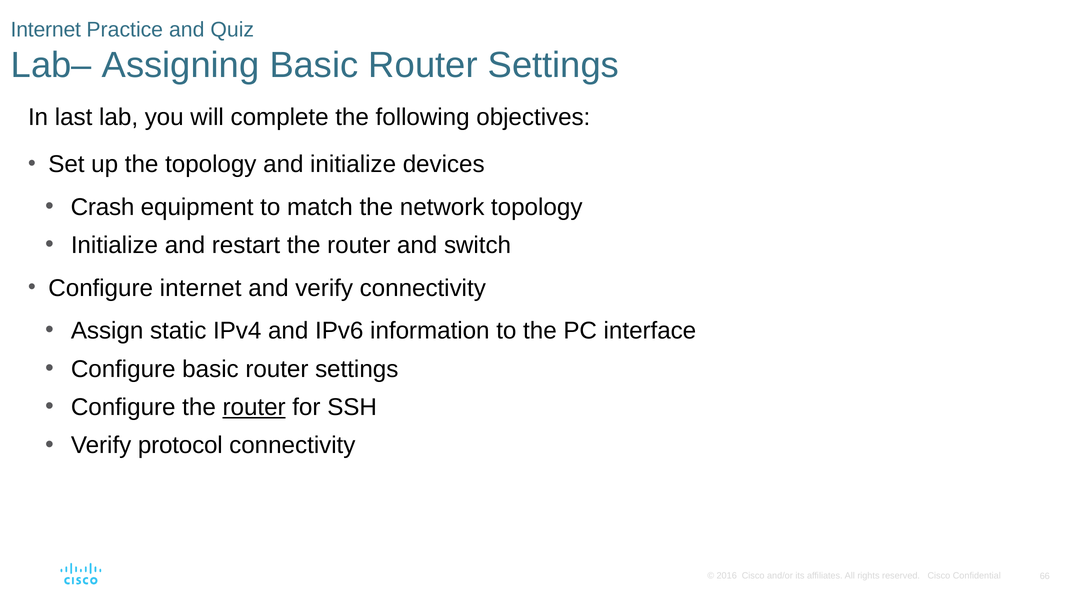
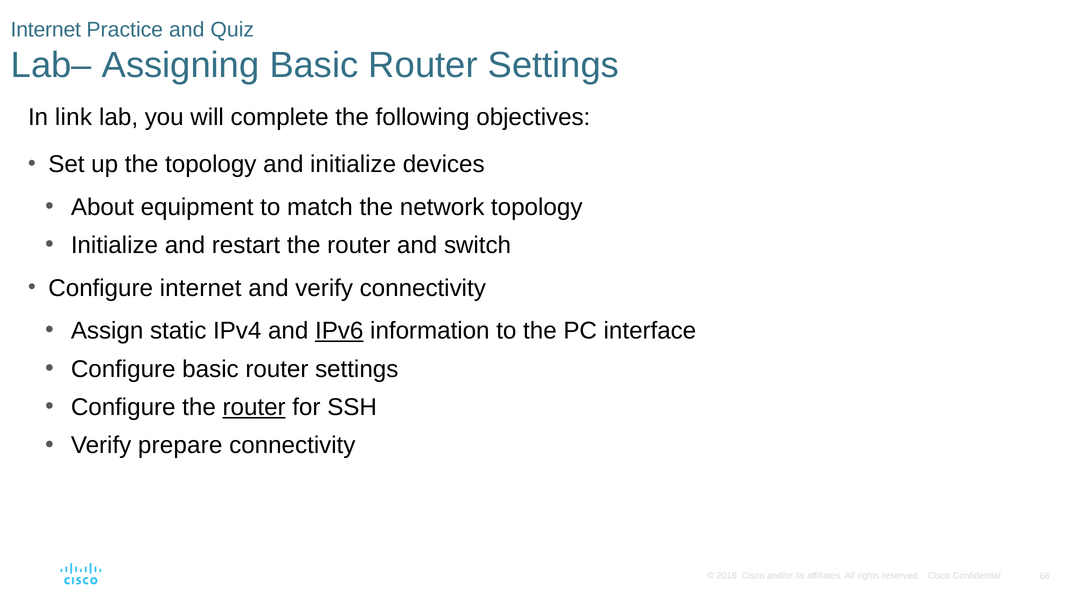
last: last -> link
Crash: Crash -> About
IPv6 underline: none -> present
protocol: protocol -> prepare
